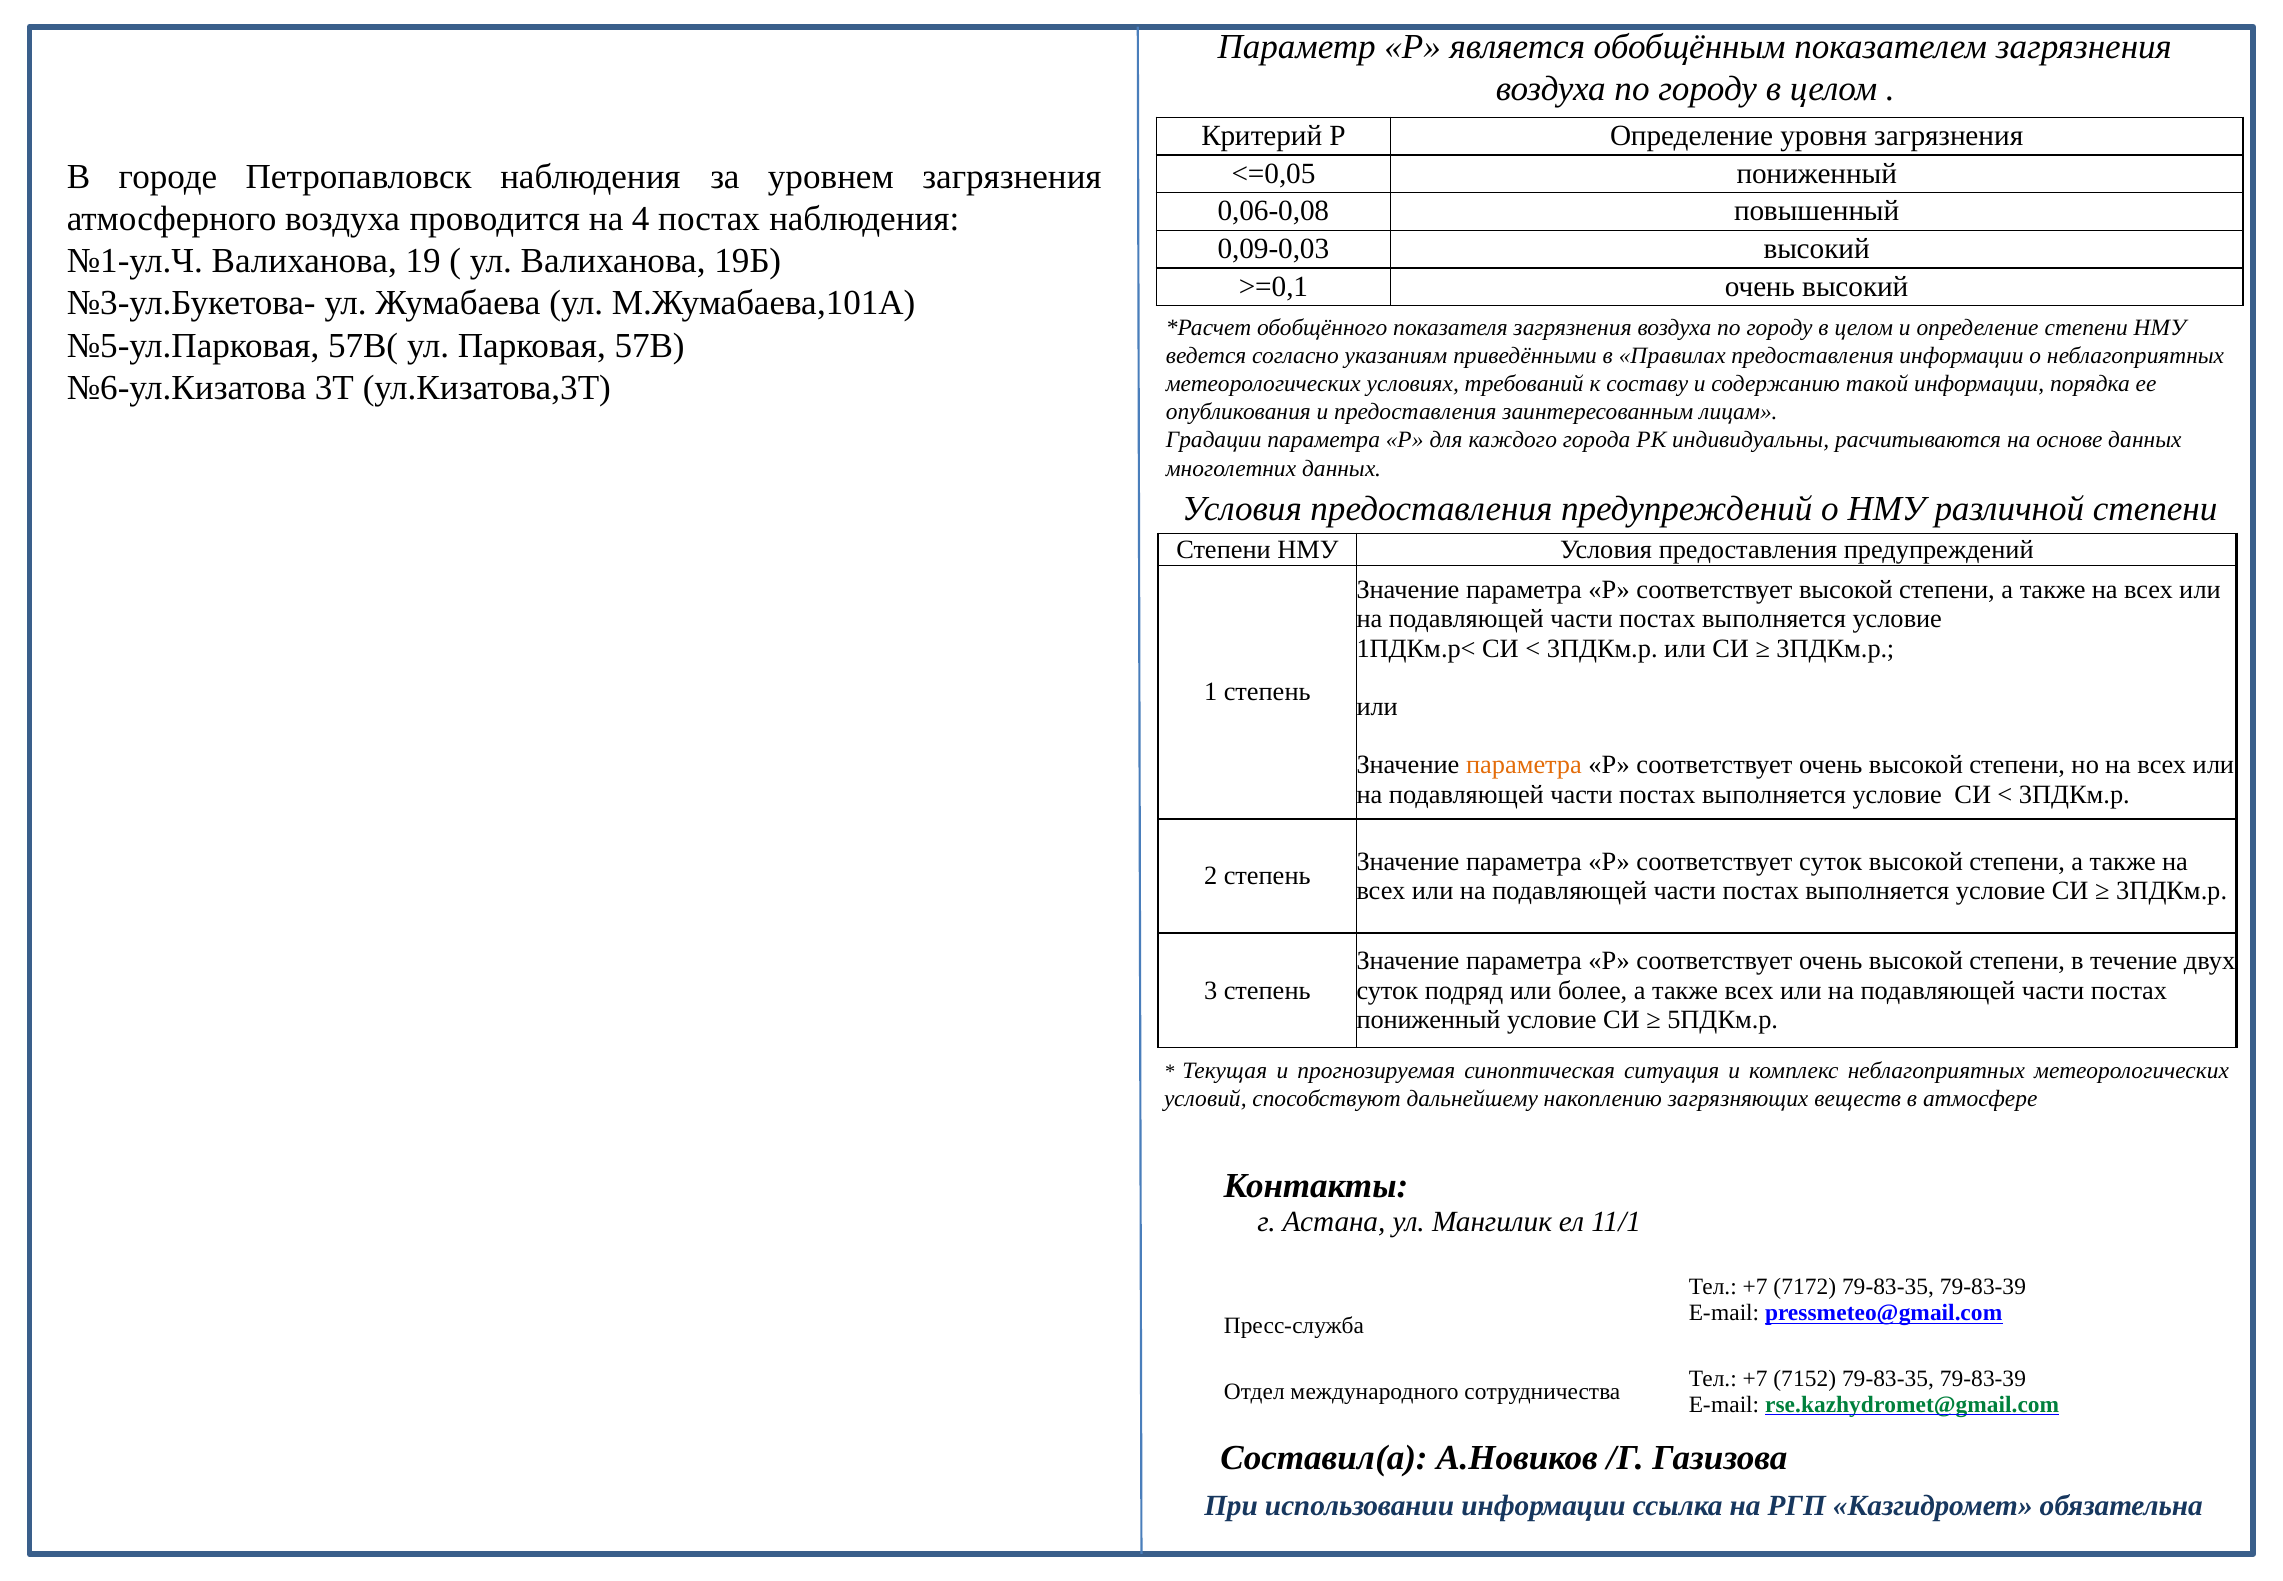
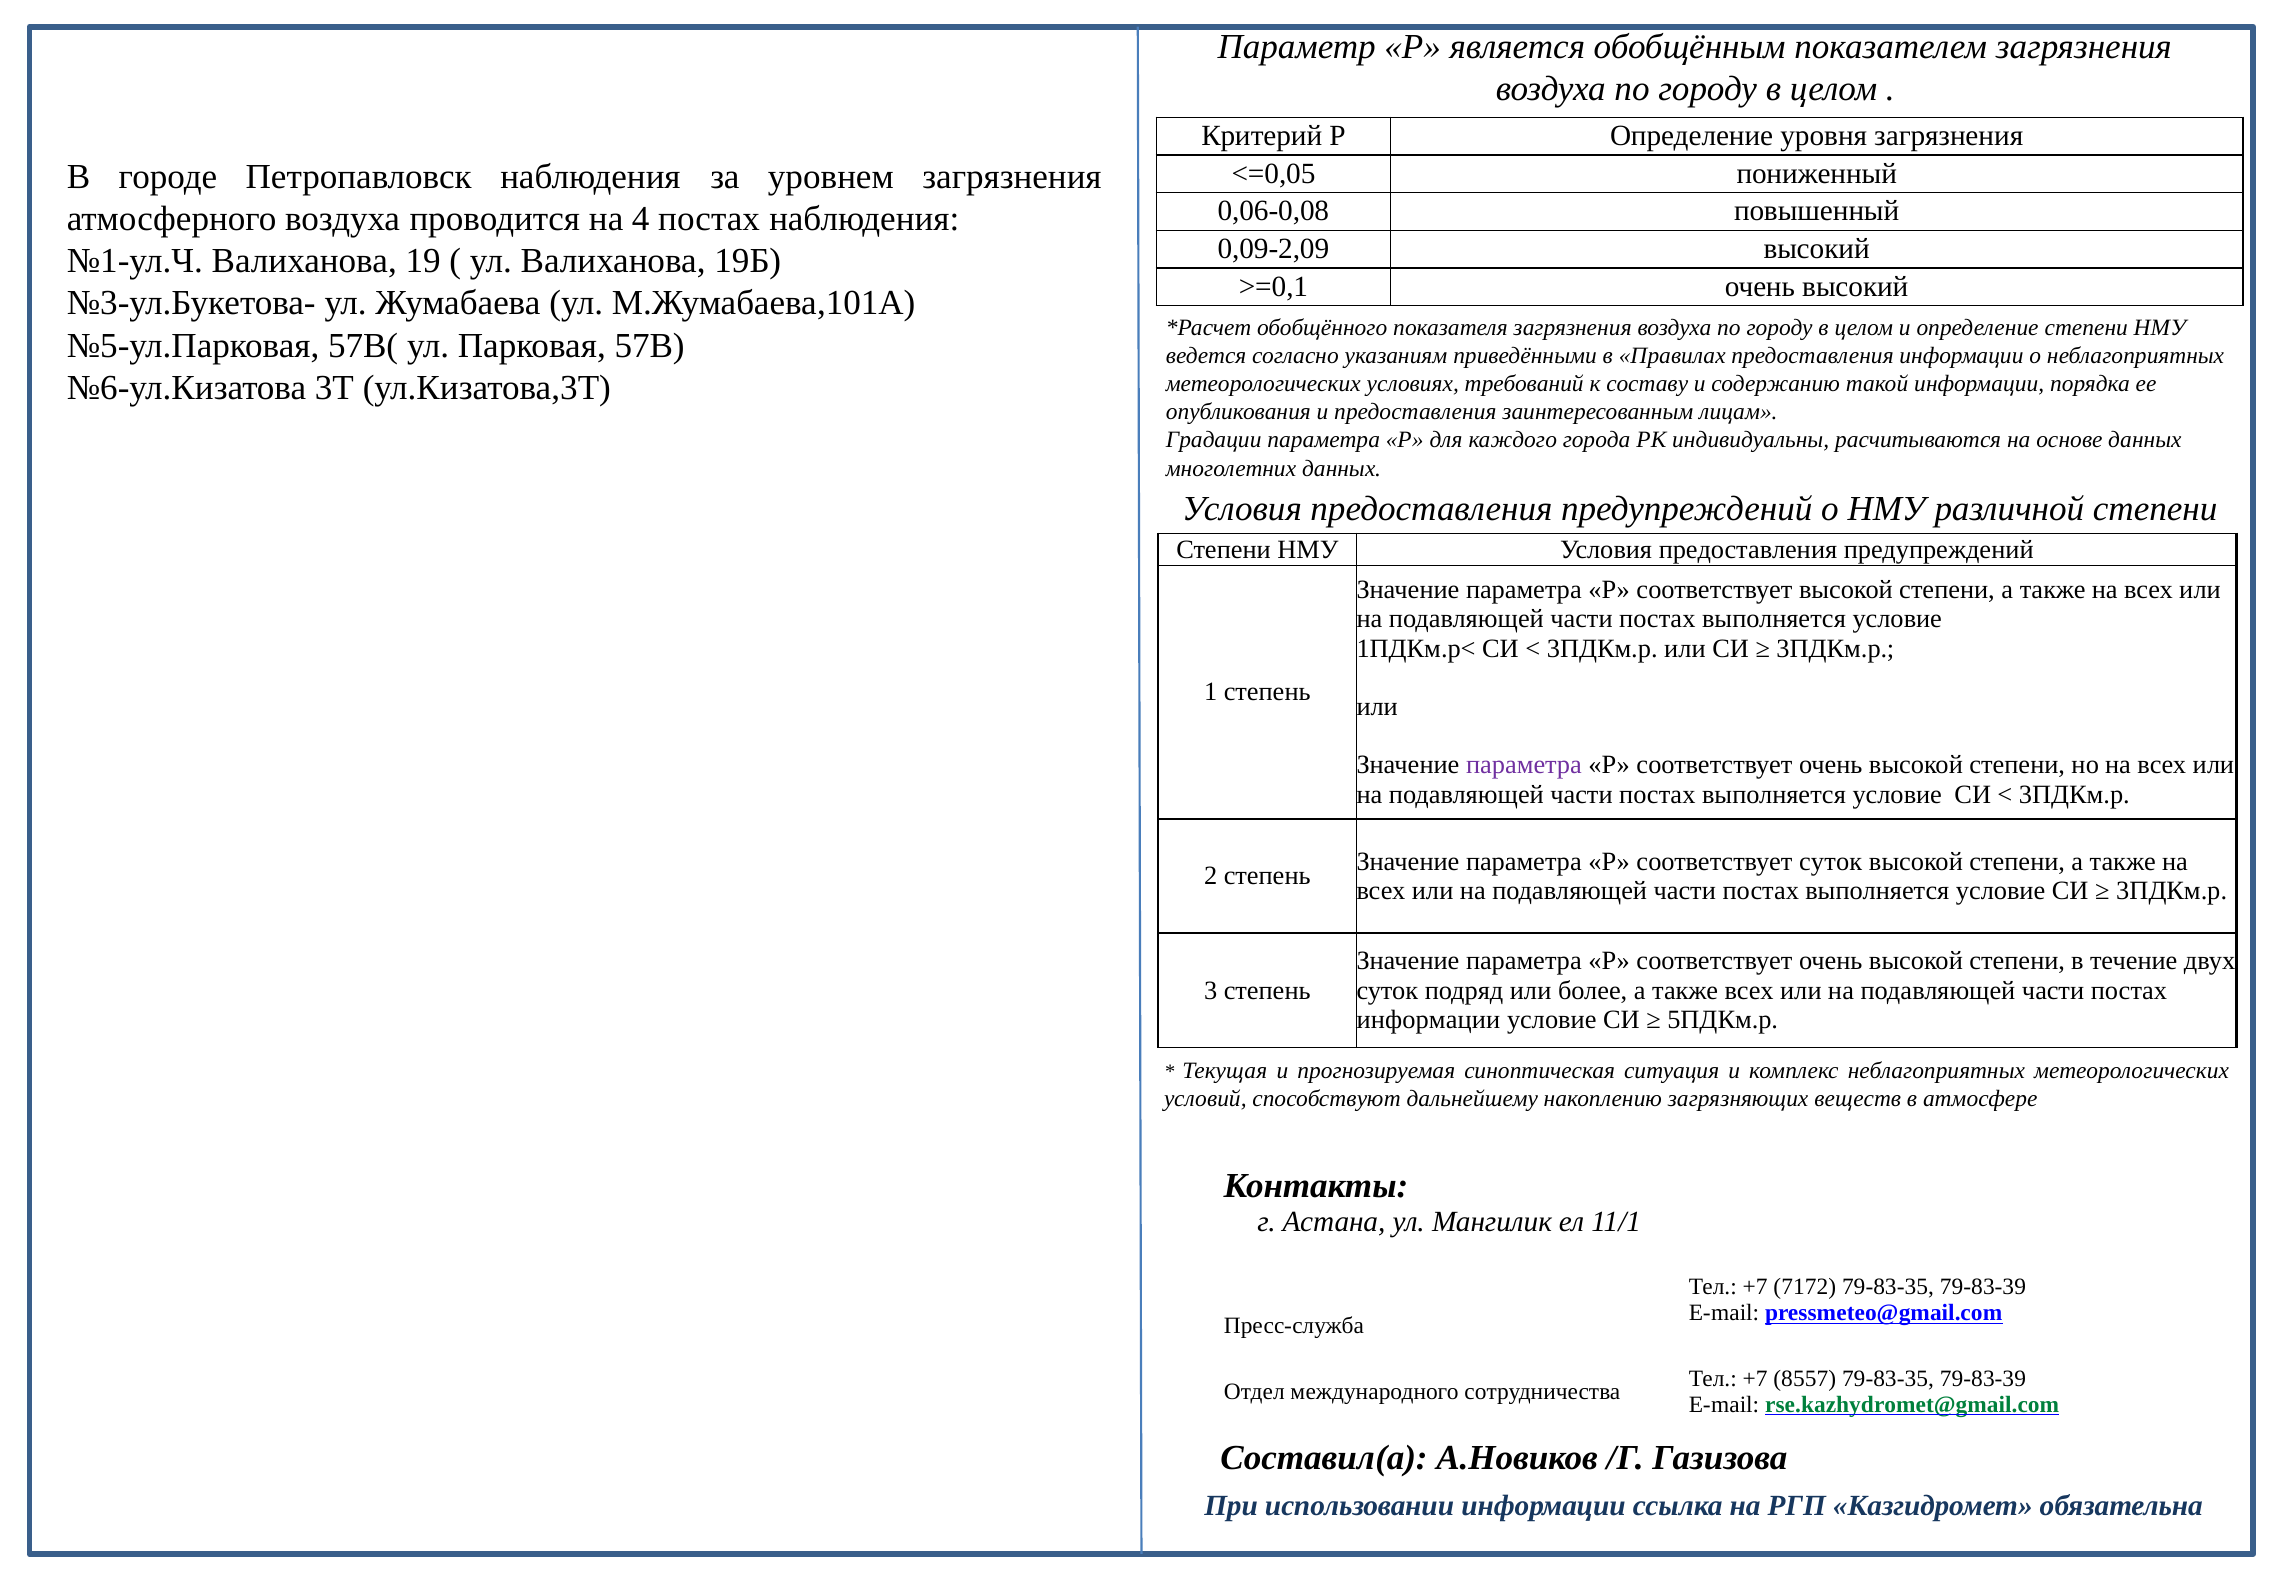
0,09-0,03: 0,09-0,03 -> 0,09-2,09
параметра at (1524, 765) colour: orange -> purple
пониженный at (1429, 1019): пониженный -> информации
7152: 7152 -> 8557
